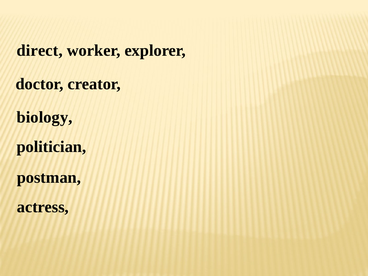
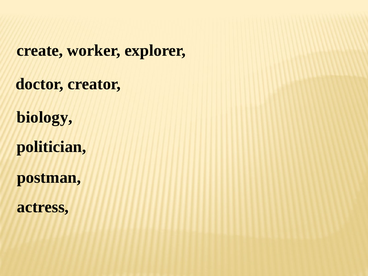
direct: direct -> create
